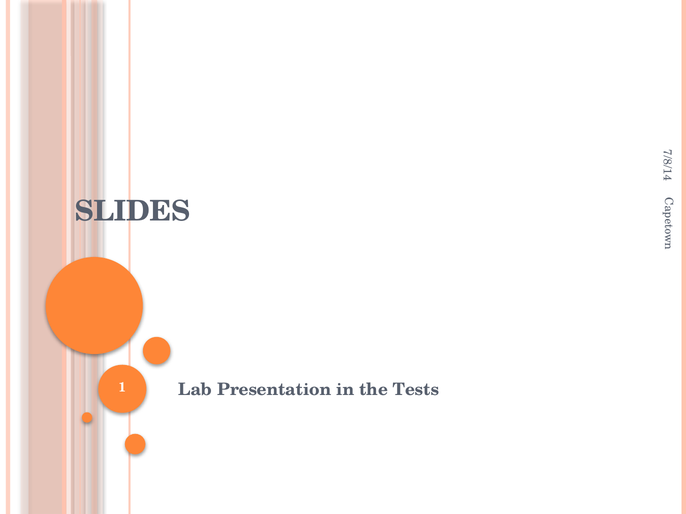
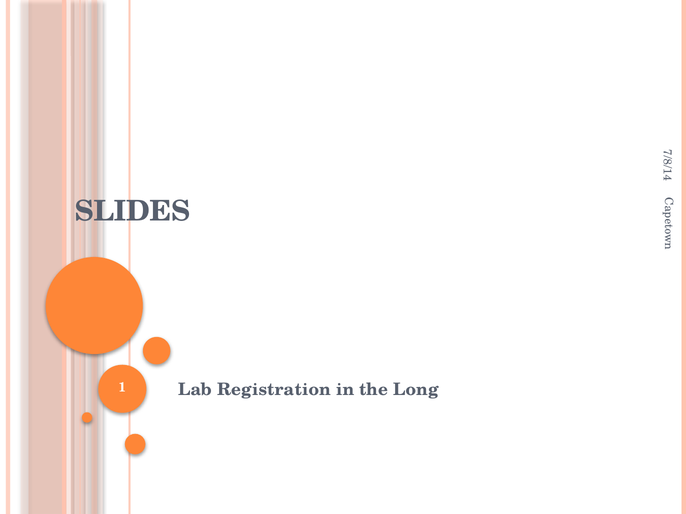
Presentation: Presentation -> Registration
Tests: Tests -> Long
